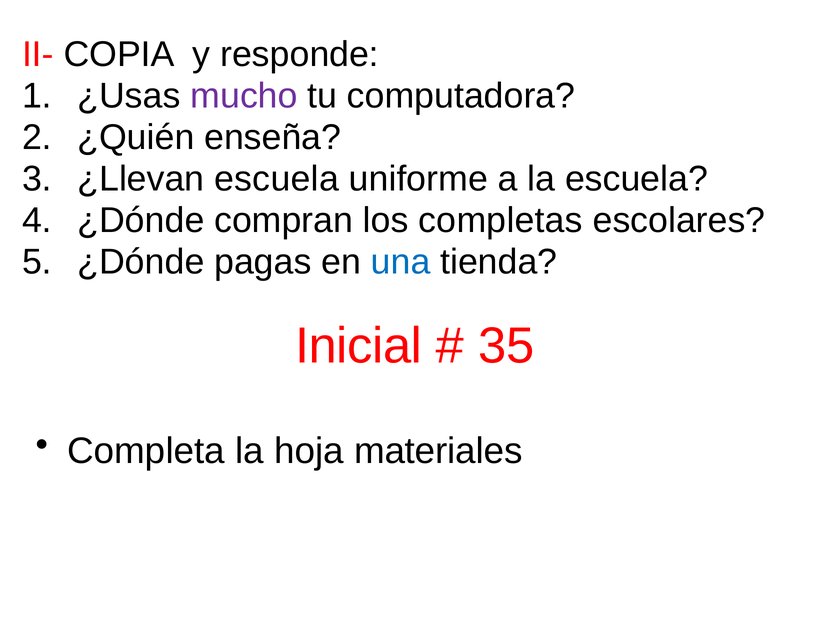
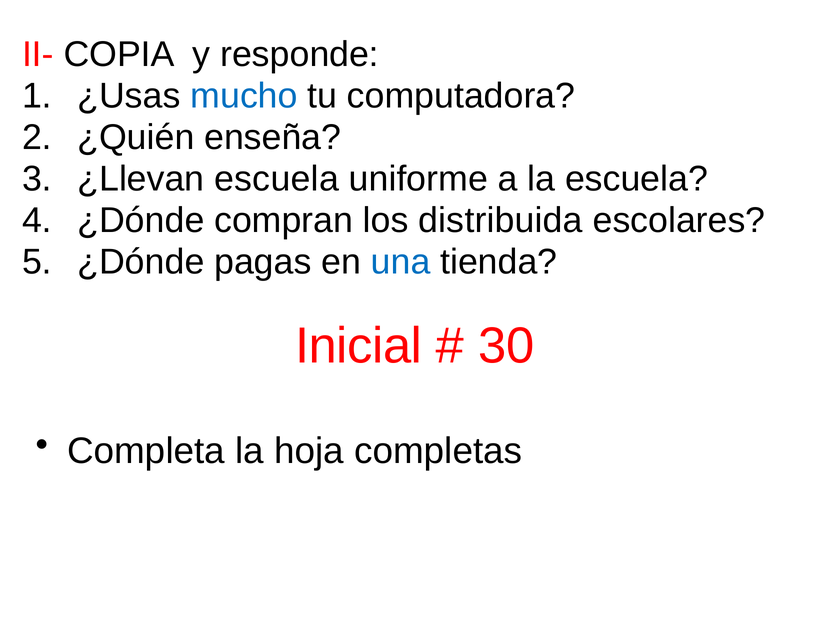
mucho colour: purple -> blue
completas: completas -> distribuida
35: 35 -> 30
materiales: materiales -> completas
